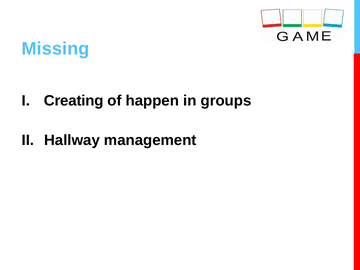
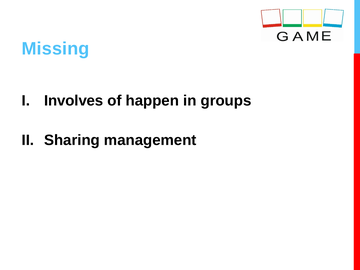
Creating: Creating -> Involves
Hallway: Hallway -> Sharing
